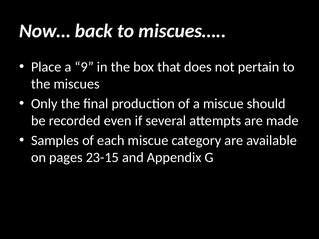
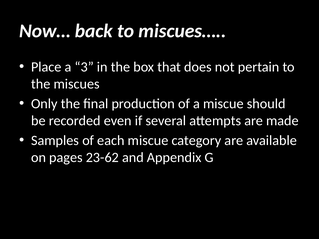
9: 9 -> 3
23-15: 23-15 -> 23-62
